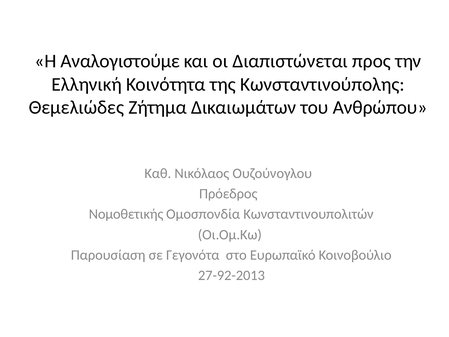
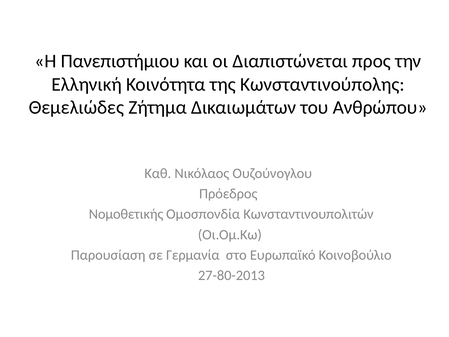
Αναλογιστούμε: Αναλογιστούμε -> Πανεπιστήμιου
Γεγονότα: Γεγονότα -> Γερμανία
27-92-2013: 27-92-2013 -> 27-80-2013
